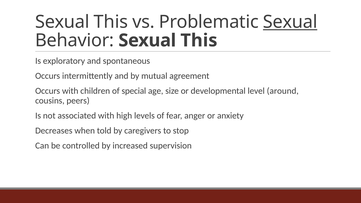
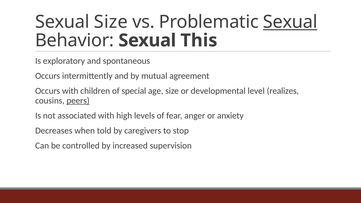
This at (111, 22): This -> Size
around: around -> realizes
peers underline: none -> present
